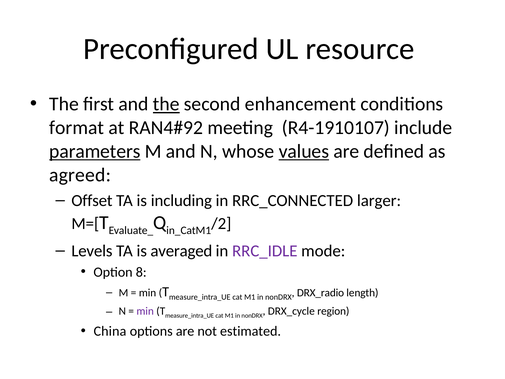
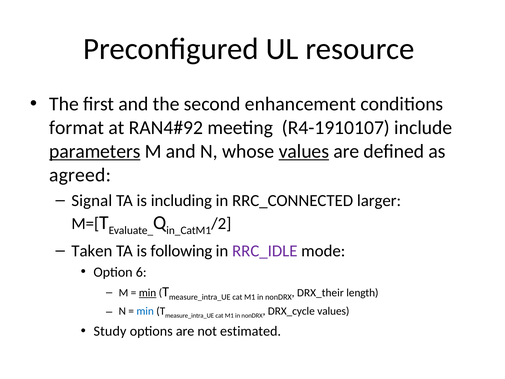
the at (166, 104) underline: present -> none
Offset: Offset -> Signal
Levels: Levels -> Taken
averaged: averaged -> following
8: 8 -> 6
min at (148, 293) underline: none -> present
DRX_radio: DRX_radio -> DRX_their
min at (145, 311) colour: purple -> blue
DRX_cycle region: region -> values
China: China -> Study
